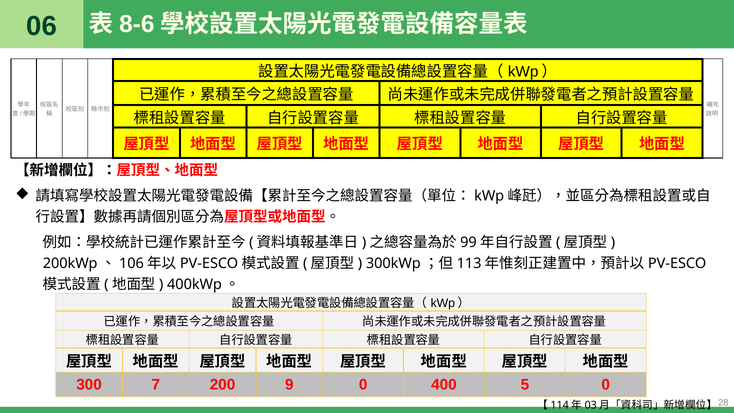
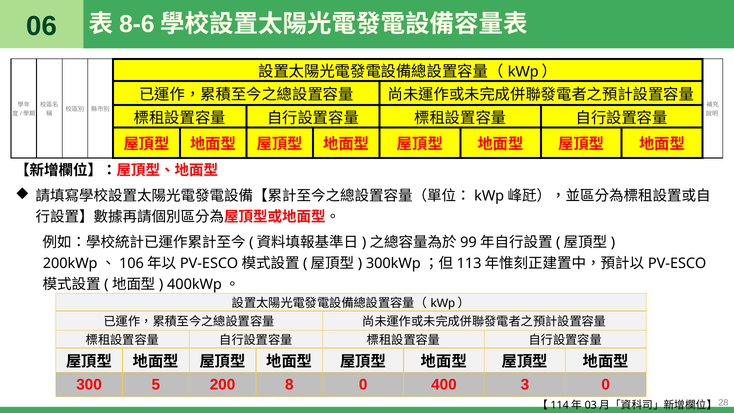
7: 7 -> 5
9: 9 -> 8
5: 5 -> 3
